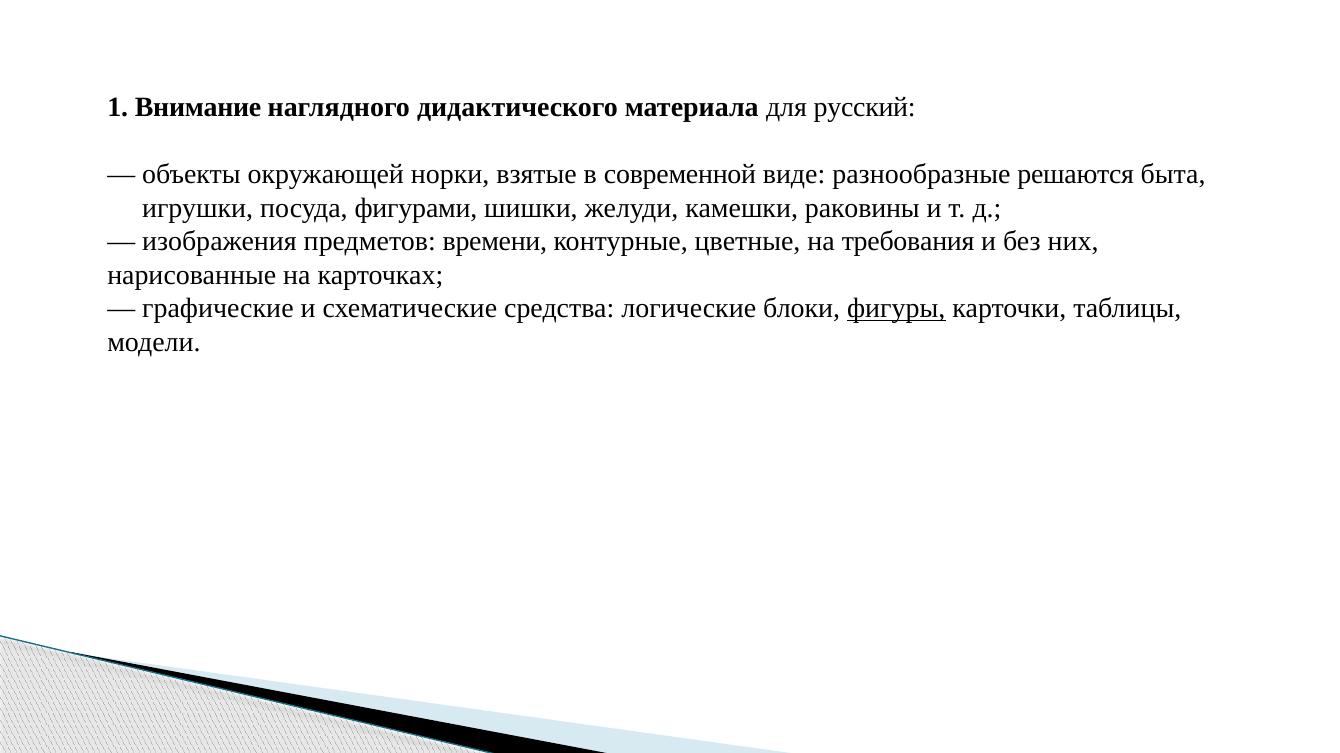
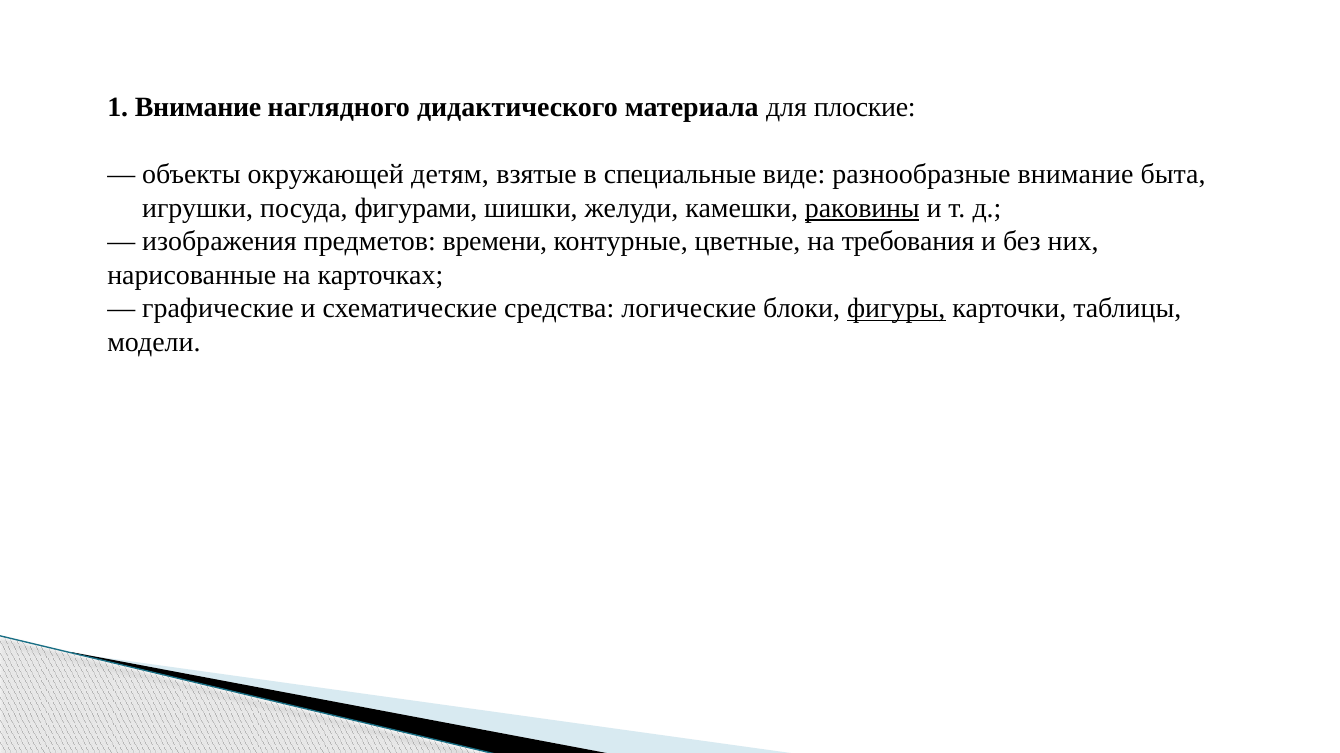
русский: русский -> плоские
норки: норки -> детям
современной: современной -> специальные
разнообразные решаются: решаются -> внимание
раковины underline: none -> present
